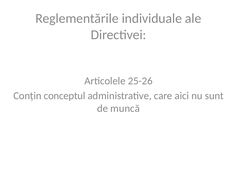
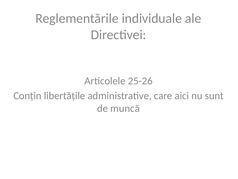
conceptul: conceptul -> libertățile
